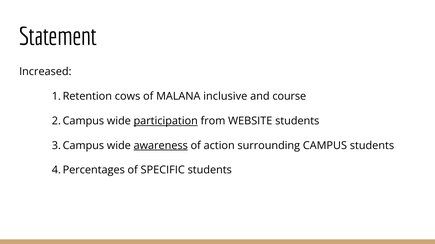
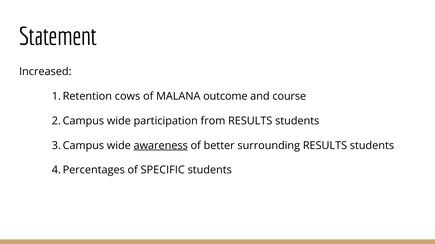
inclusive: inclusive -> outcome
participation underline: present -> none
from WEBSITE: WEBSITE -> RESULTS
action: action -> better
surrounding CAMPUS: CAMPUS -> RESULTS
